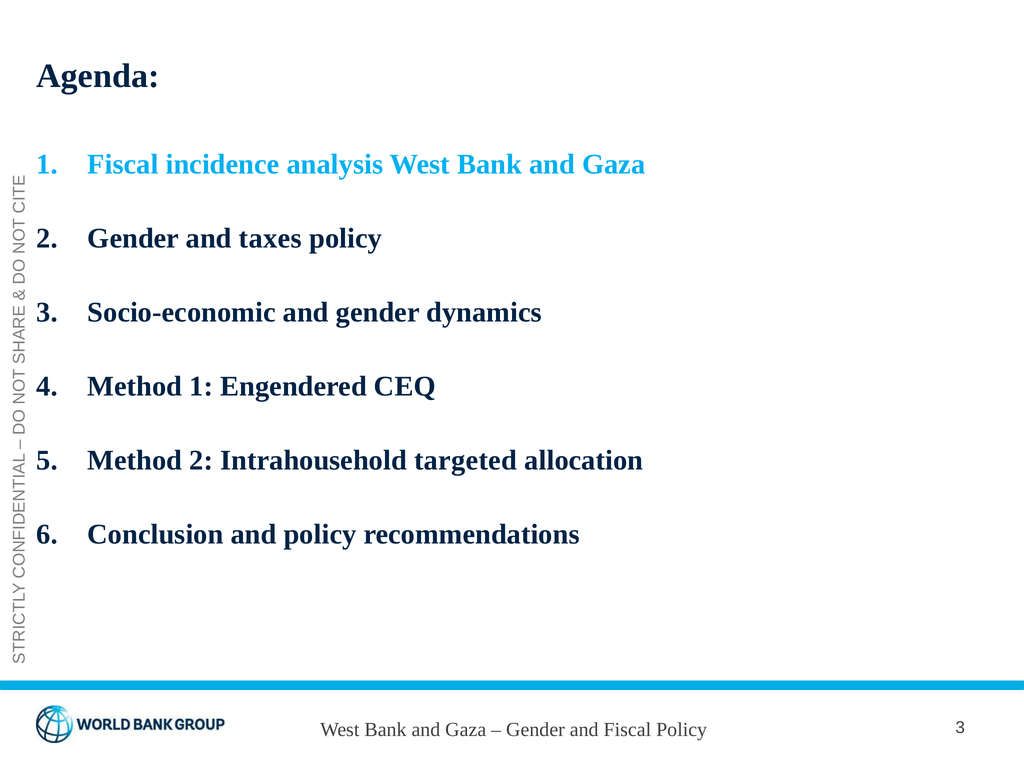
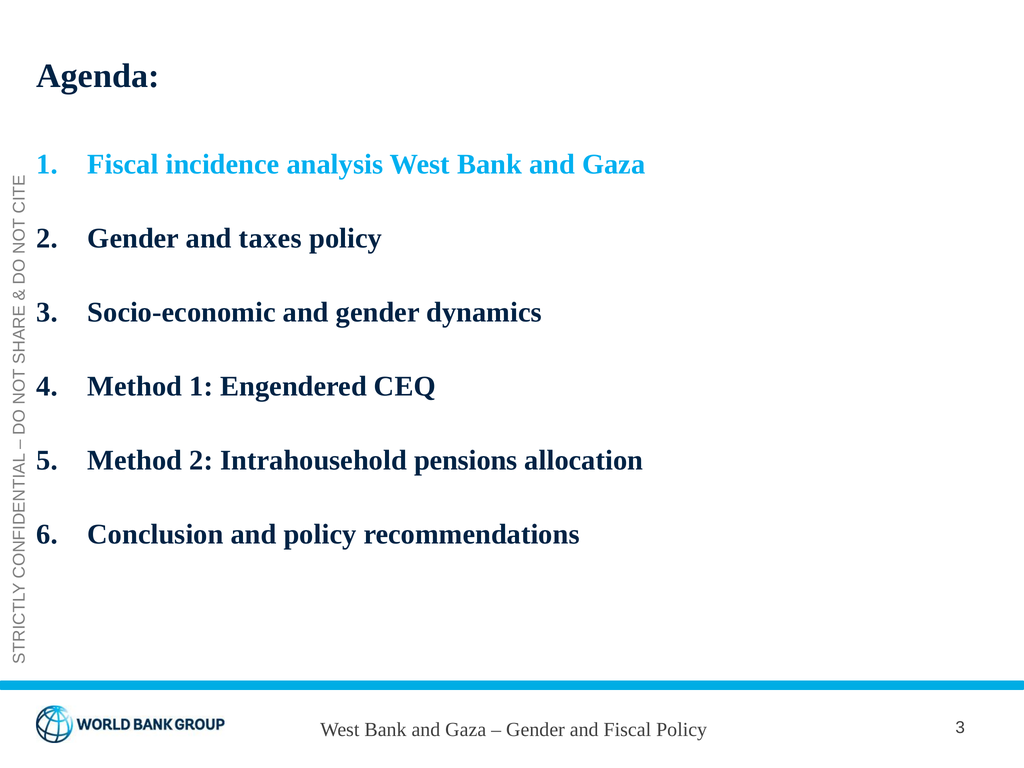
targeted: targeted -> pensions
